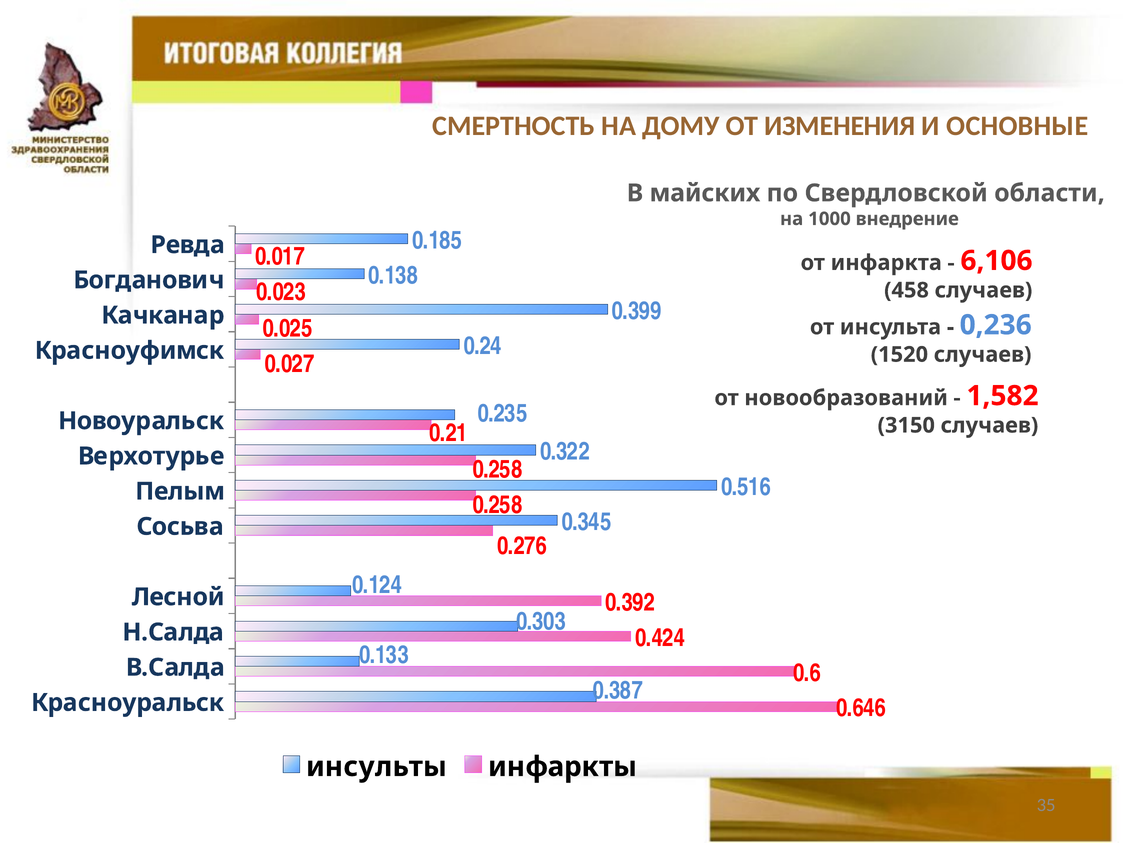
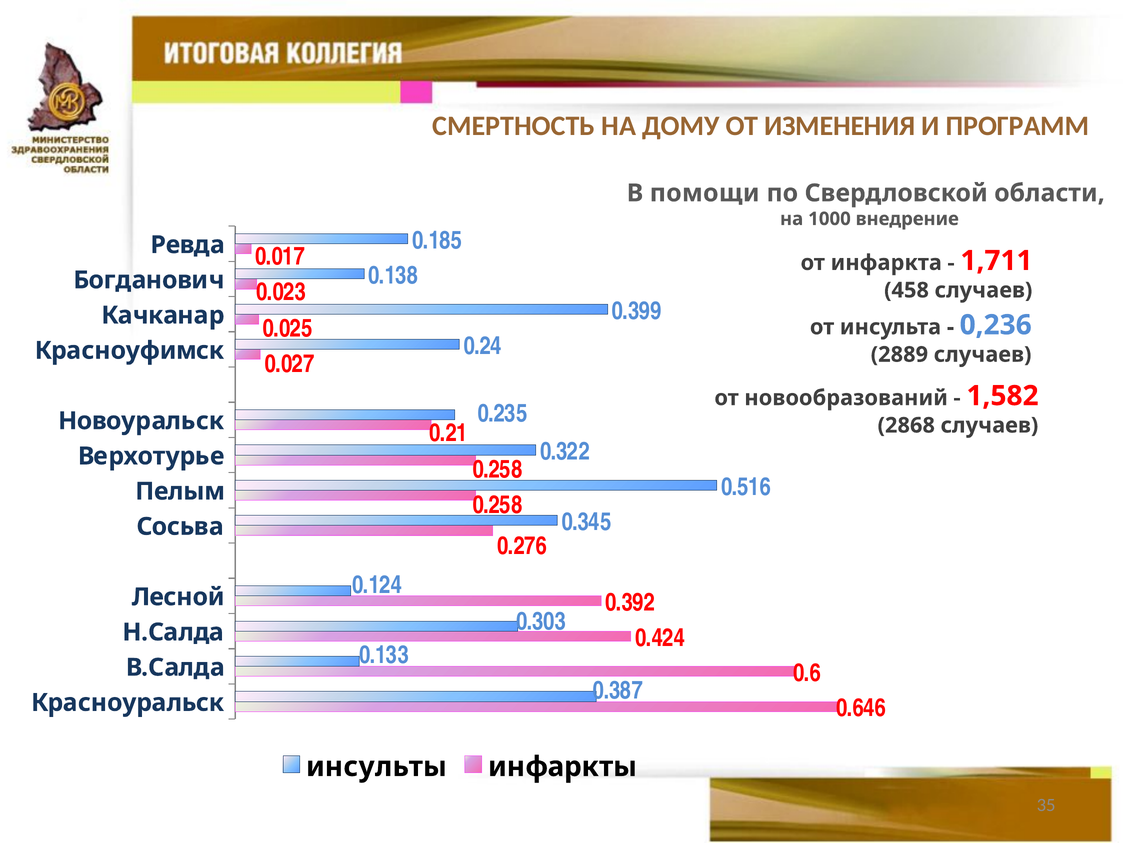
ОСНОВНЫЕ: ОСНОВНЫЕ -> ПРОГРАММ
майских: майских -> помощи
6,106: 6,106 -> 1,711
1520: 1520 -> 2889
3150: 3150 -> 2868
